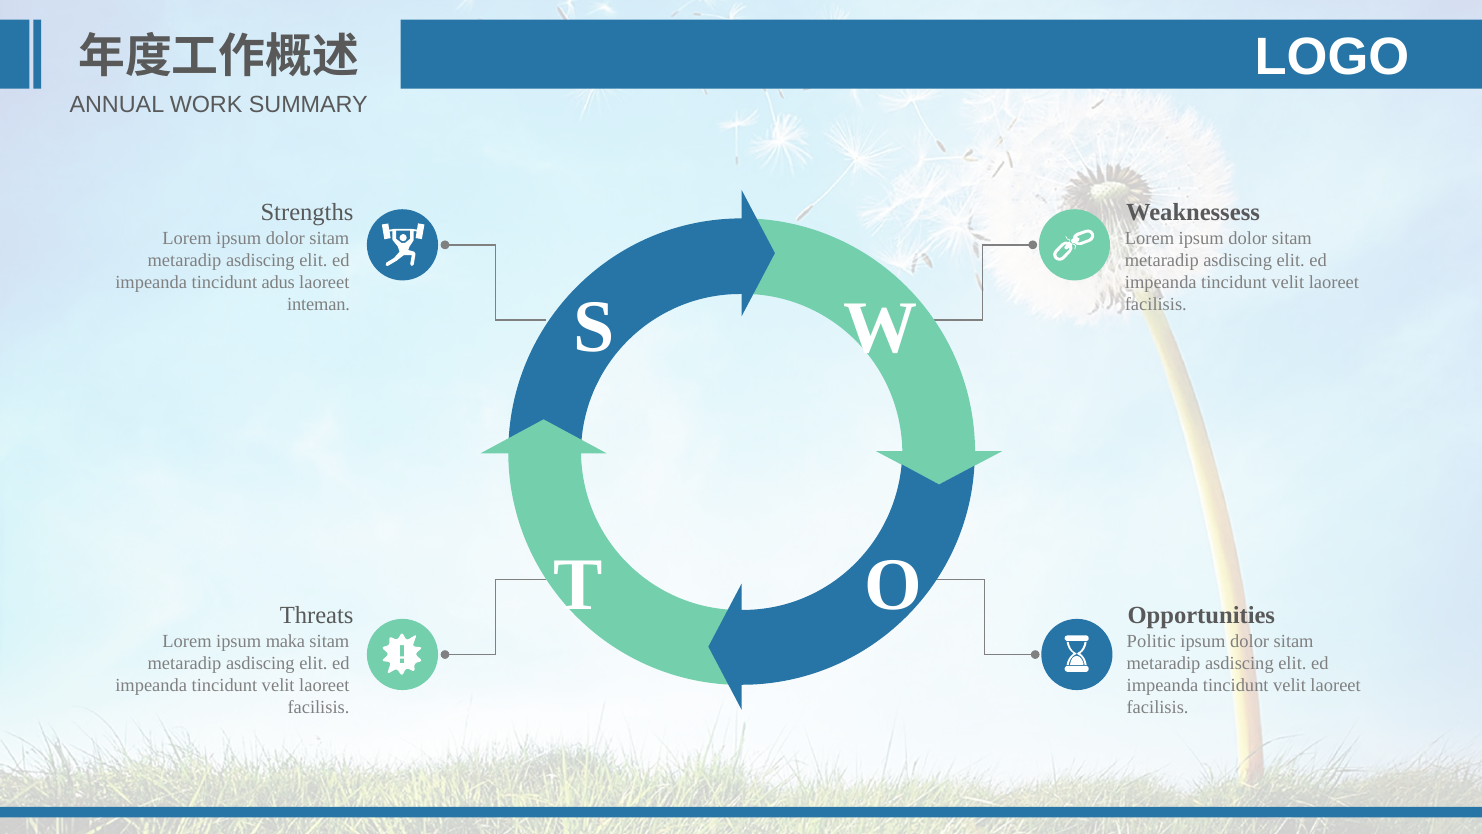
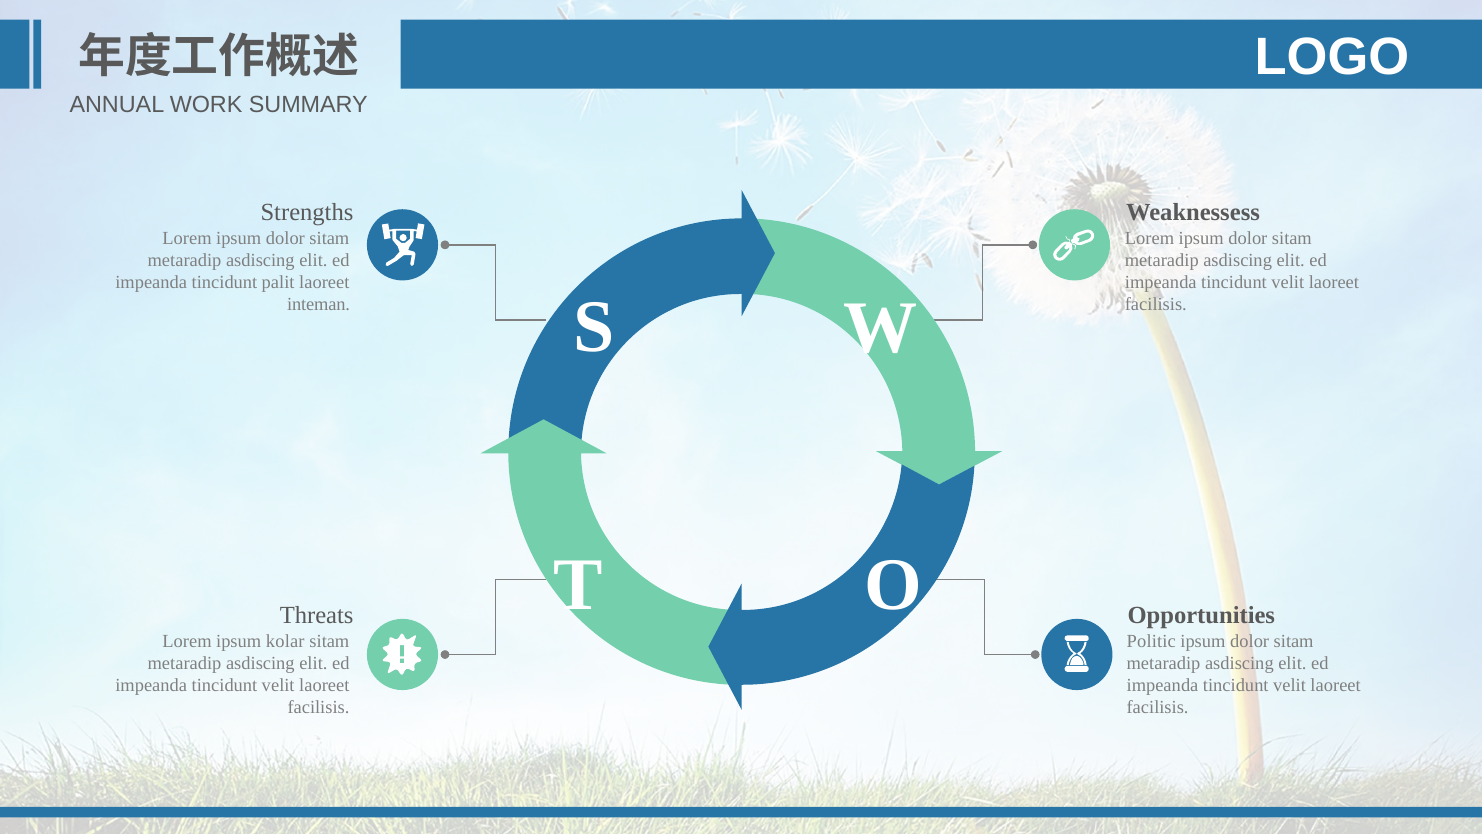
adus: adus -> palit
maka: maka -> kolar
